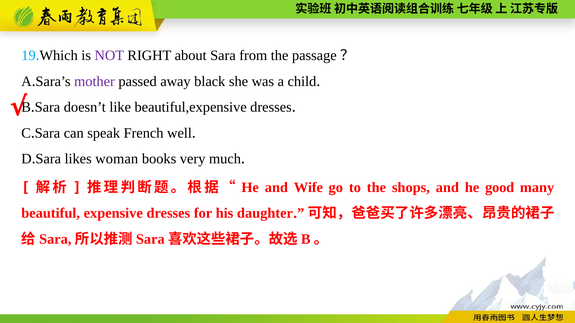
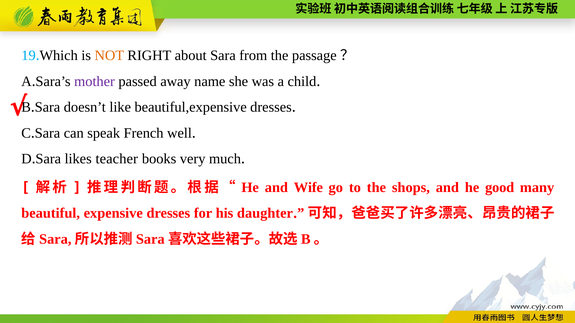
NOT colour: purple -> orange
black: black -> name
woman: woman -> teacher
